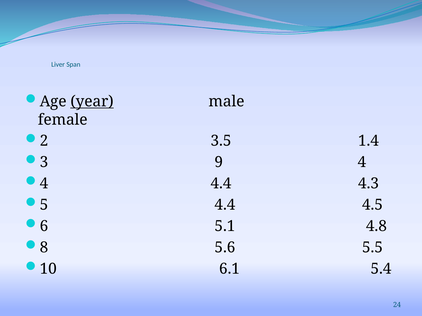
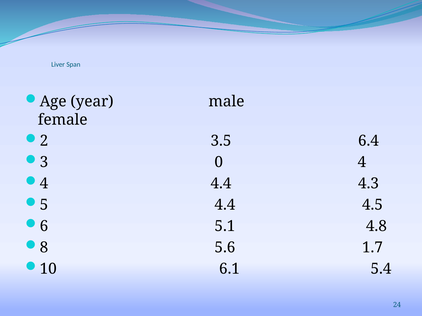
year underline: present -> none
1.4: 1.4 -> 6.4
9: 9 -> 0
5.5: 5.5 -> 1.7
